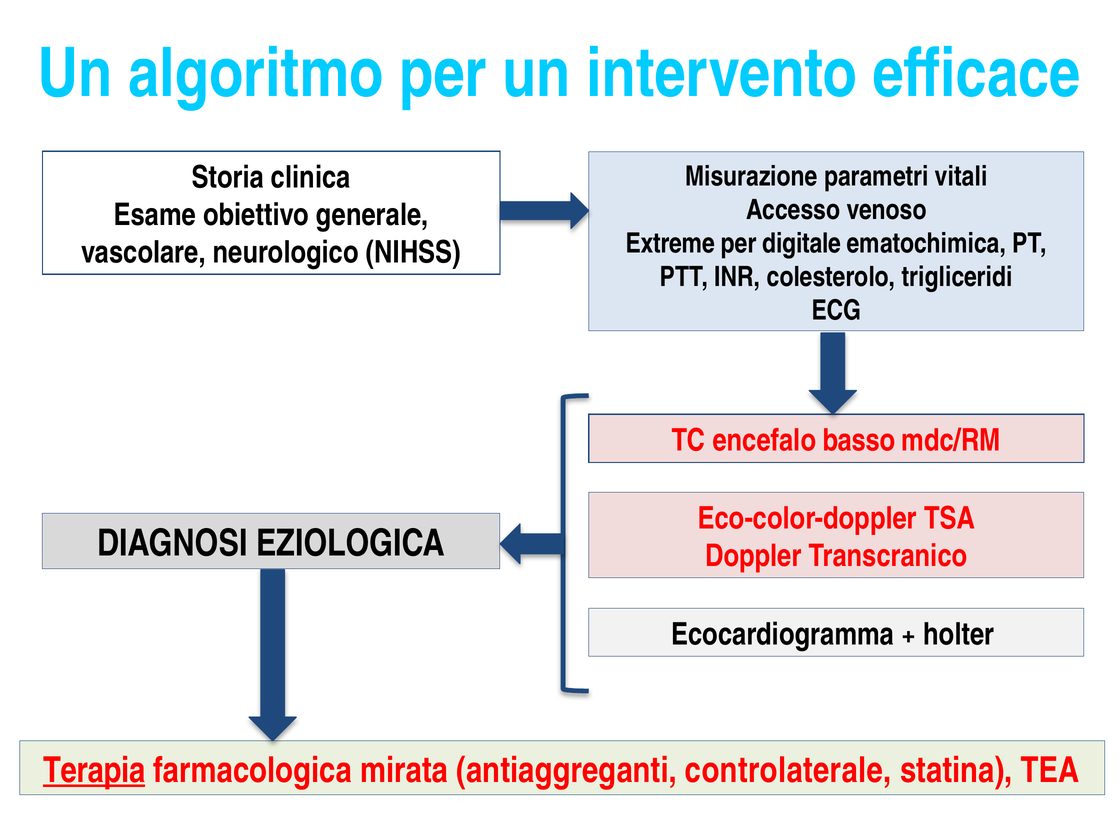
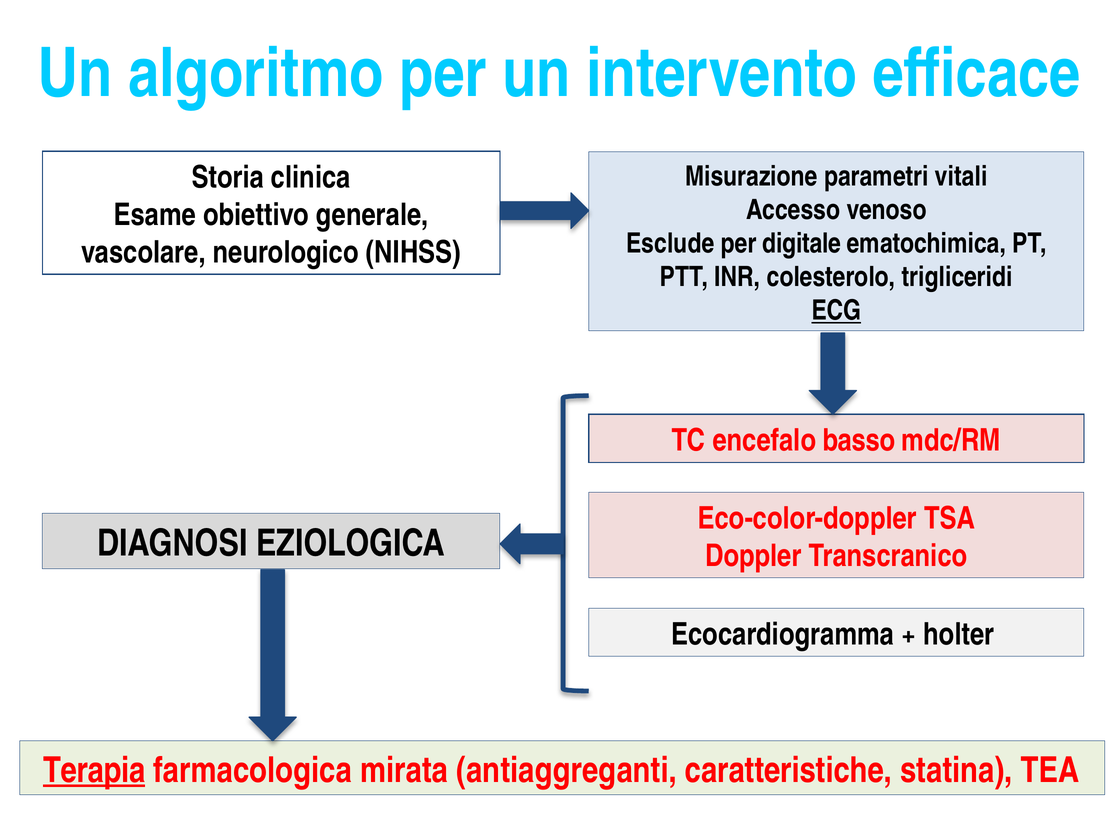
Extreme: Extreme -> Esclude
ECG underline: none -> present
controlaterale: controlaterale -> caratteristiche
